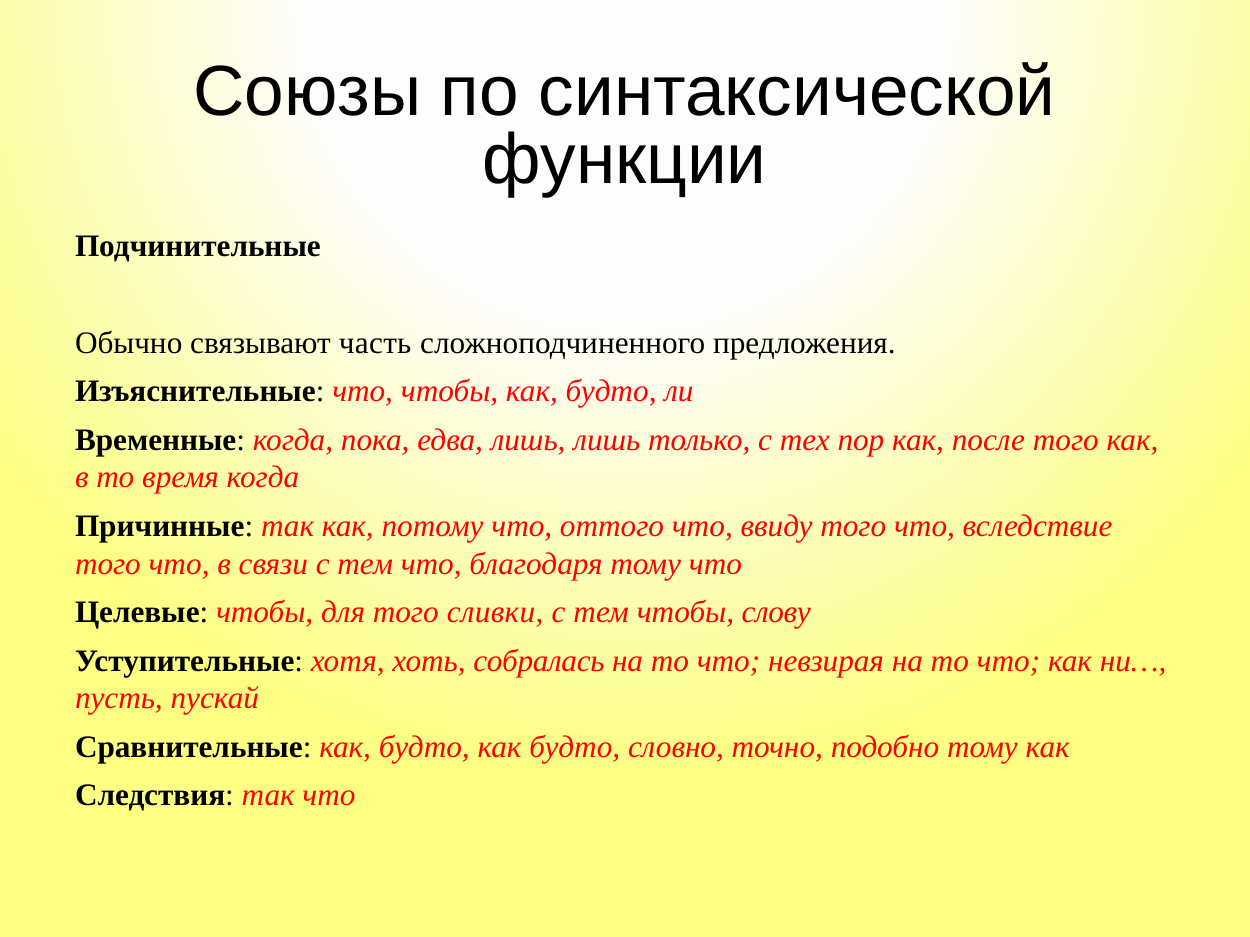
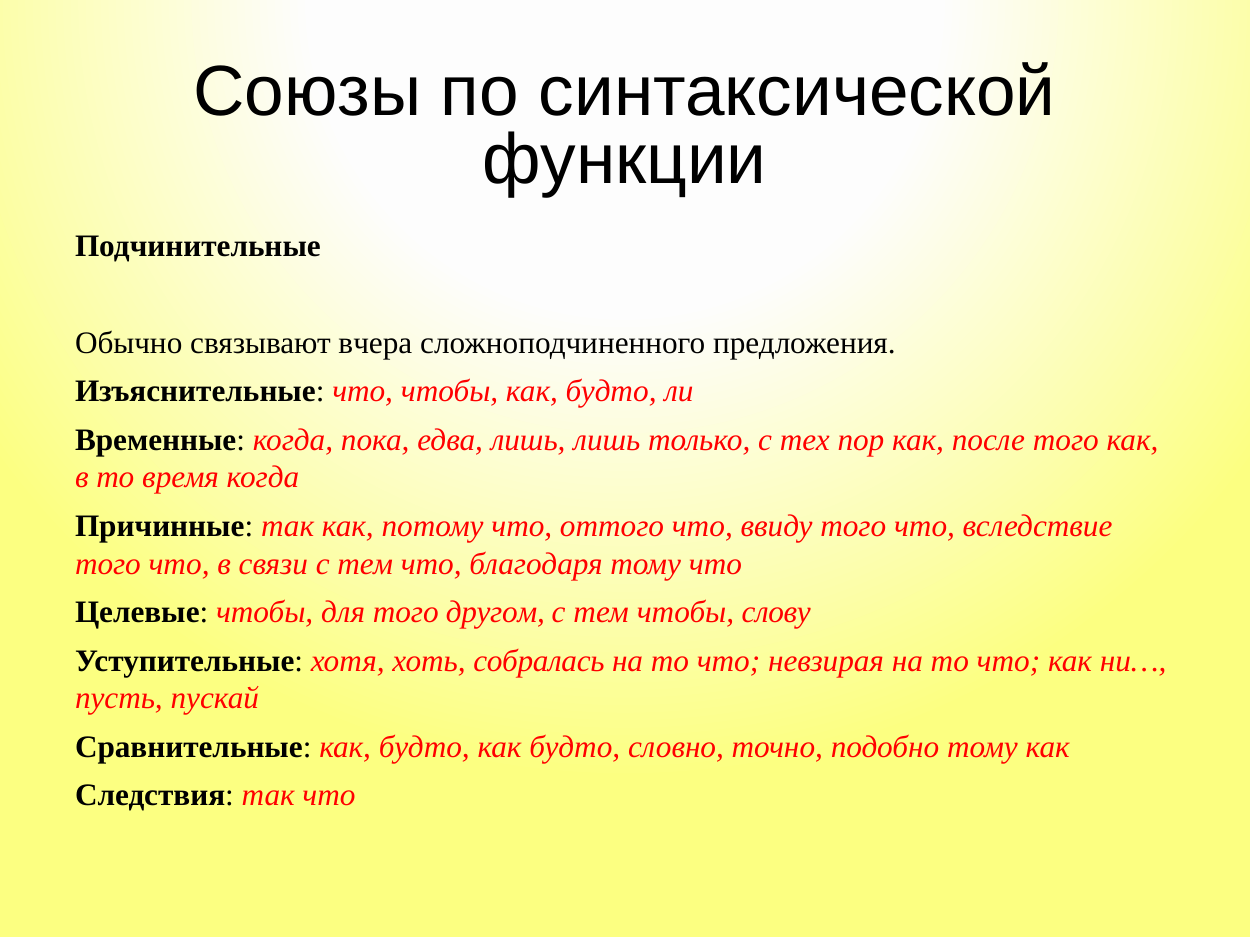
часть: часть -> вчера
сливки: сливки -> другом
